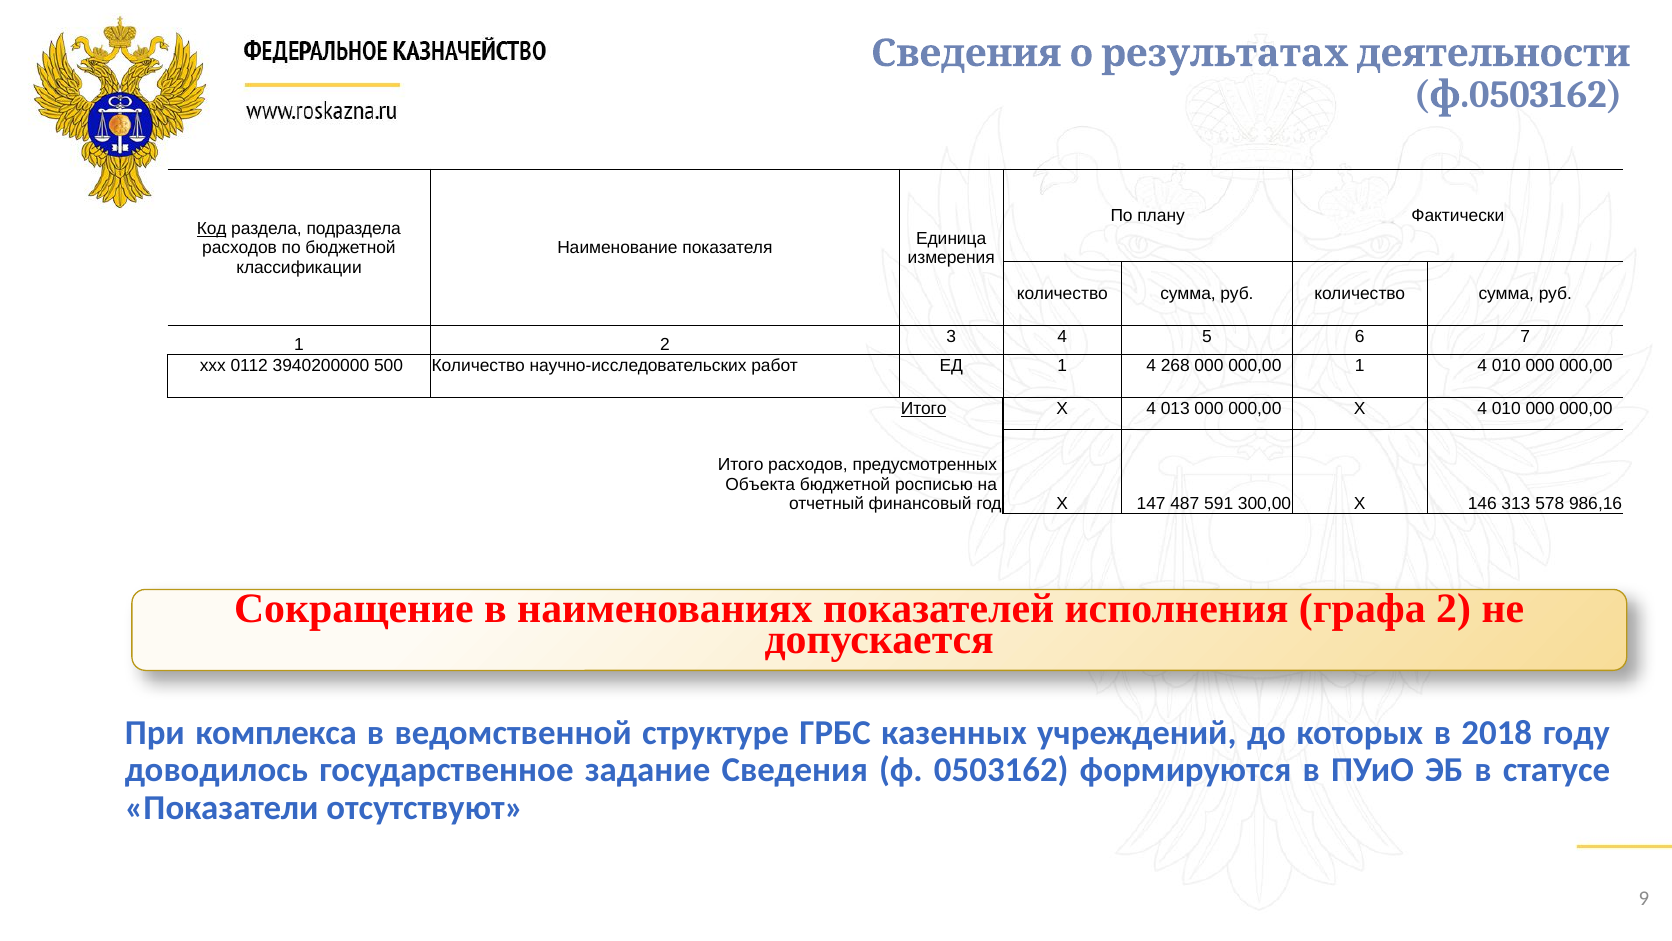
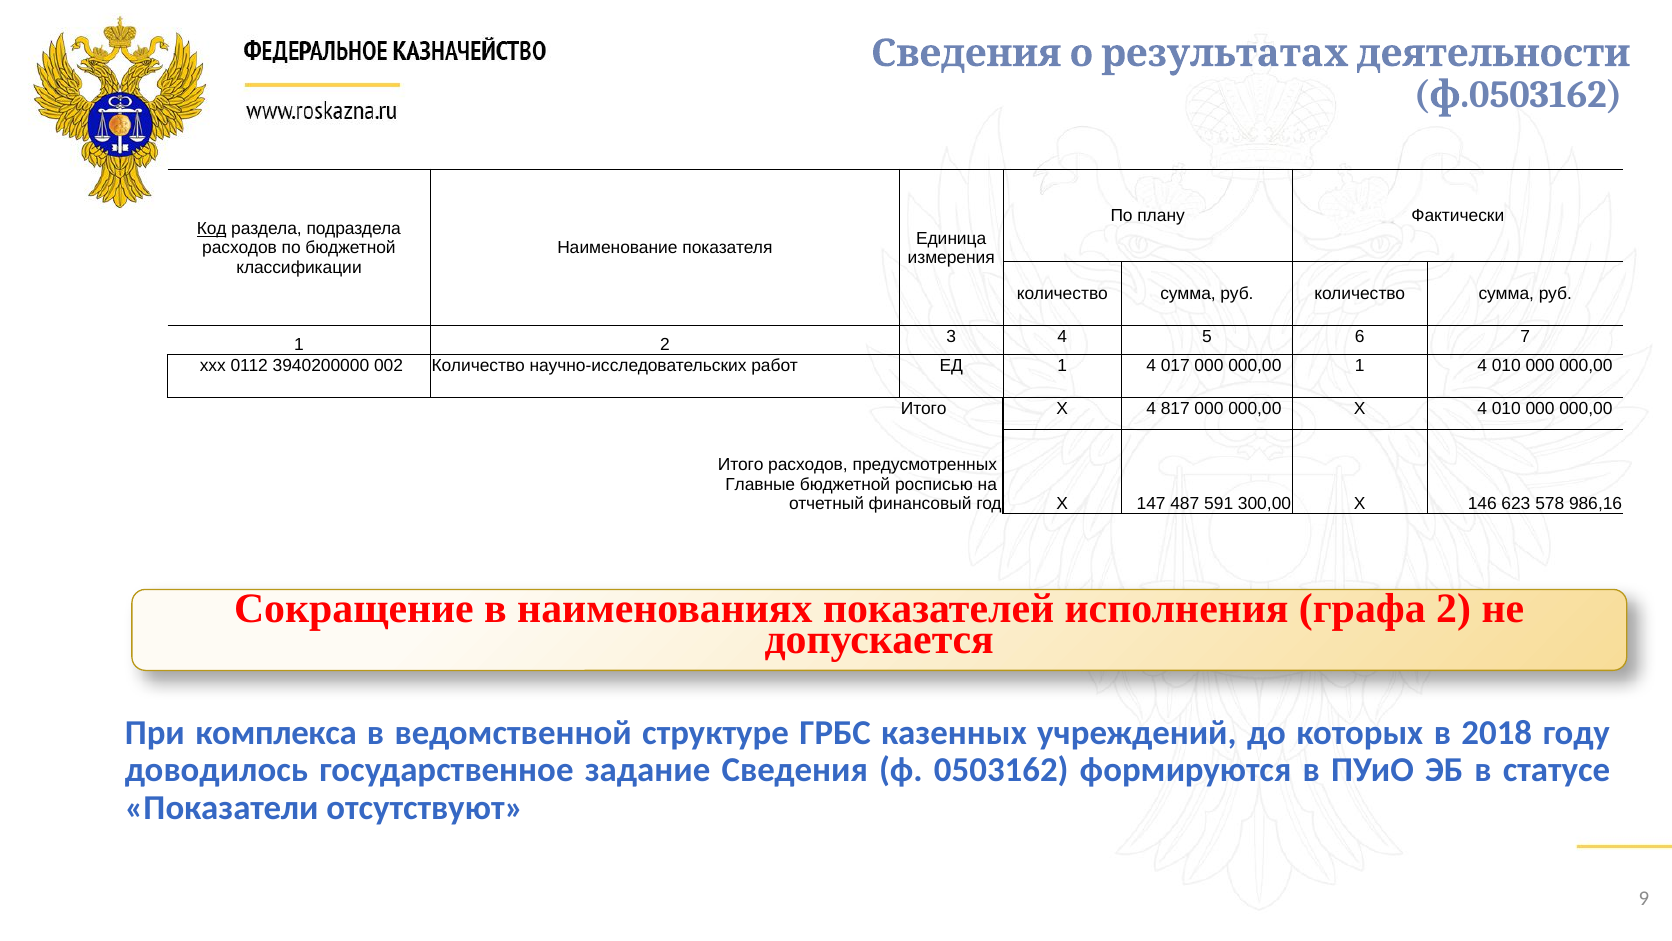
500: 500 -> 002
268: 268 -> 017
Итого at (924, 408) underline: present -> none
013: 013 -> 817
Объекта: Объекта -> Главные
313: 313 -> 623
